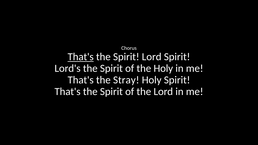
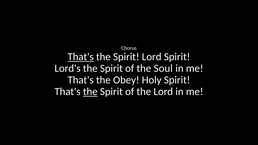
the Holy: Holy -> Soul
Stray: Stray -> Obey
the at (90, 92) underline: none -> present
